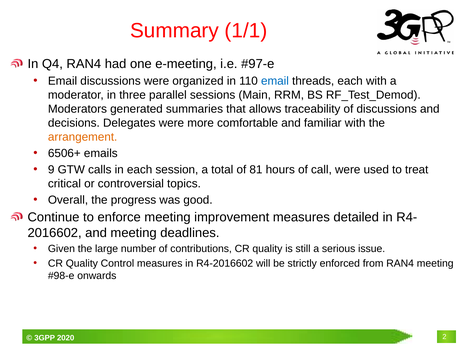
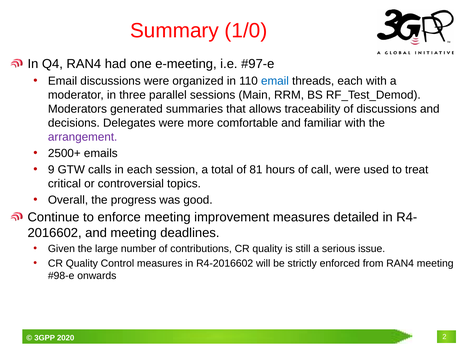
1/1: 1/1 -> 1/0
arrangement colour: orange -> purple
6506+: 6506+ -> 2500+
